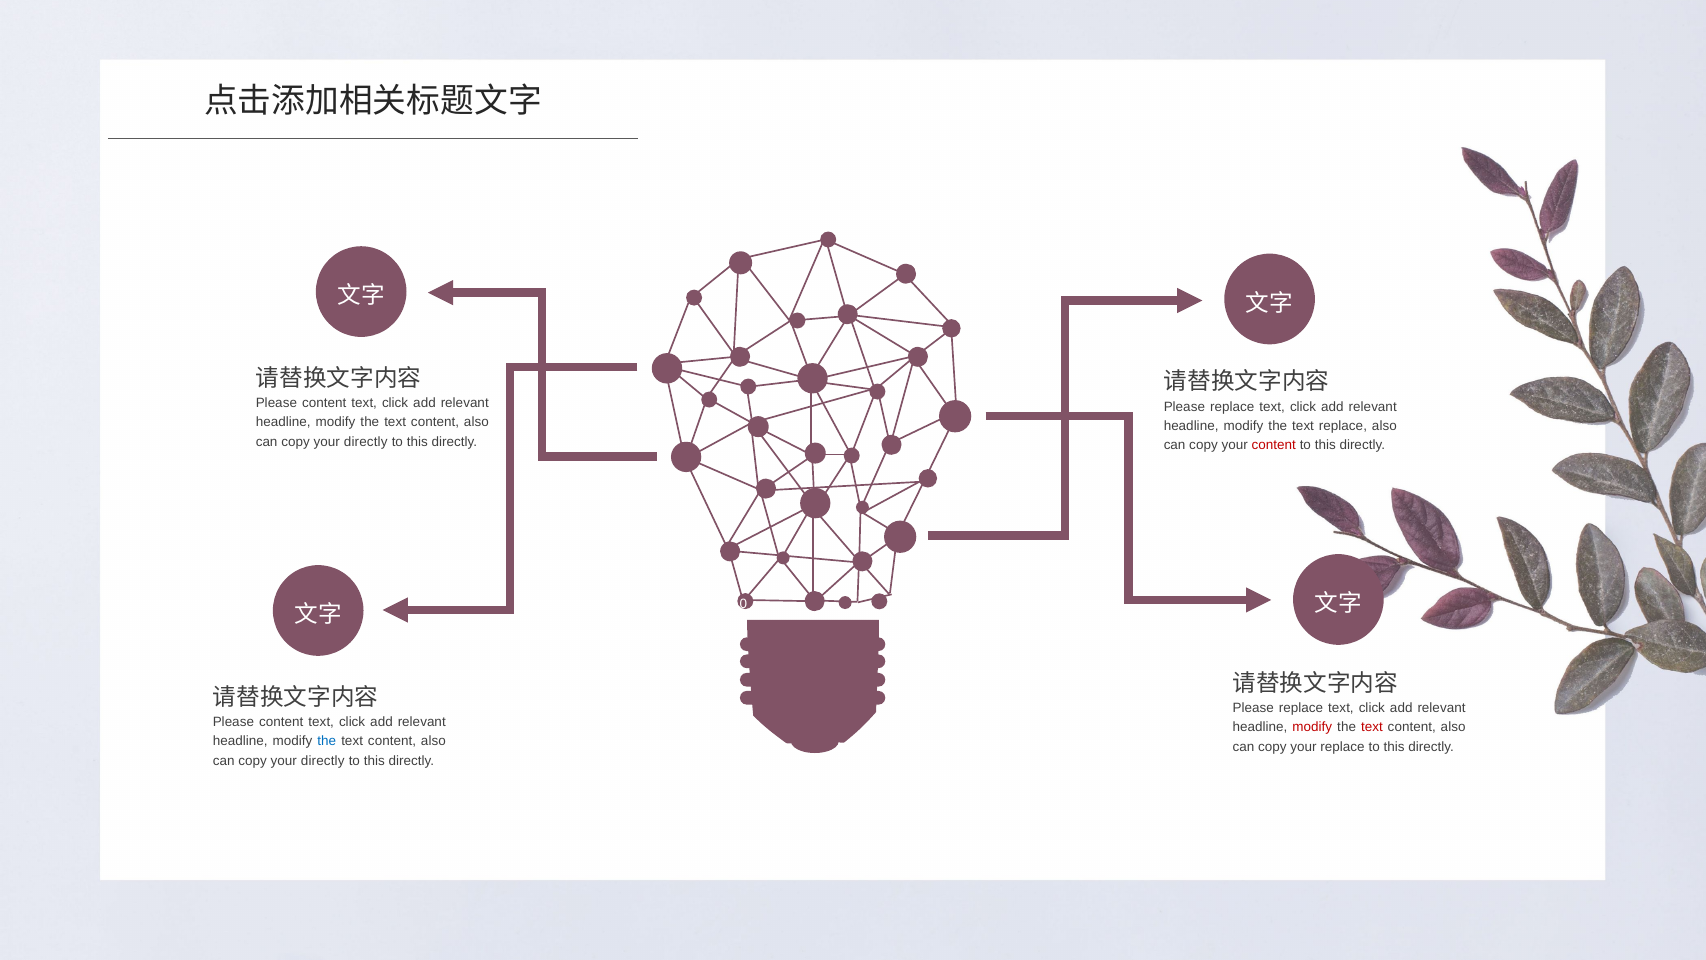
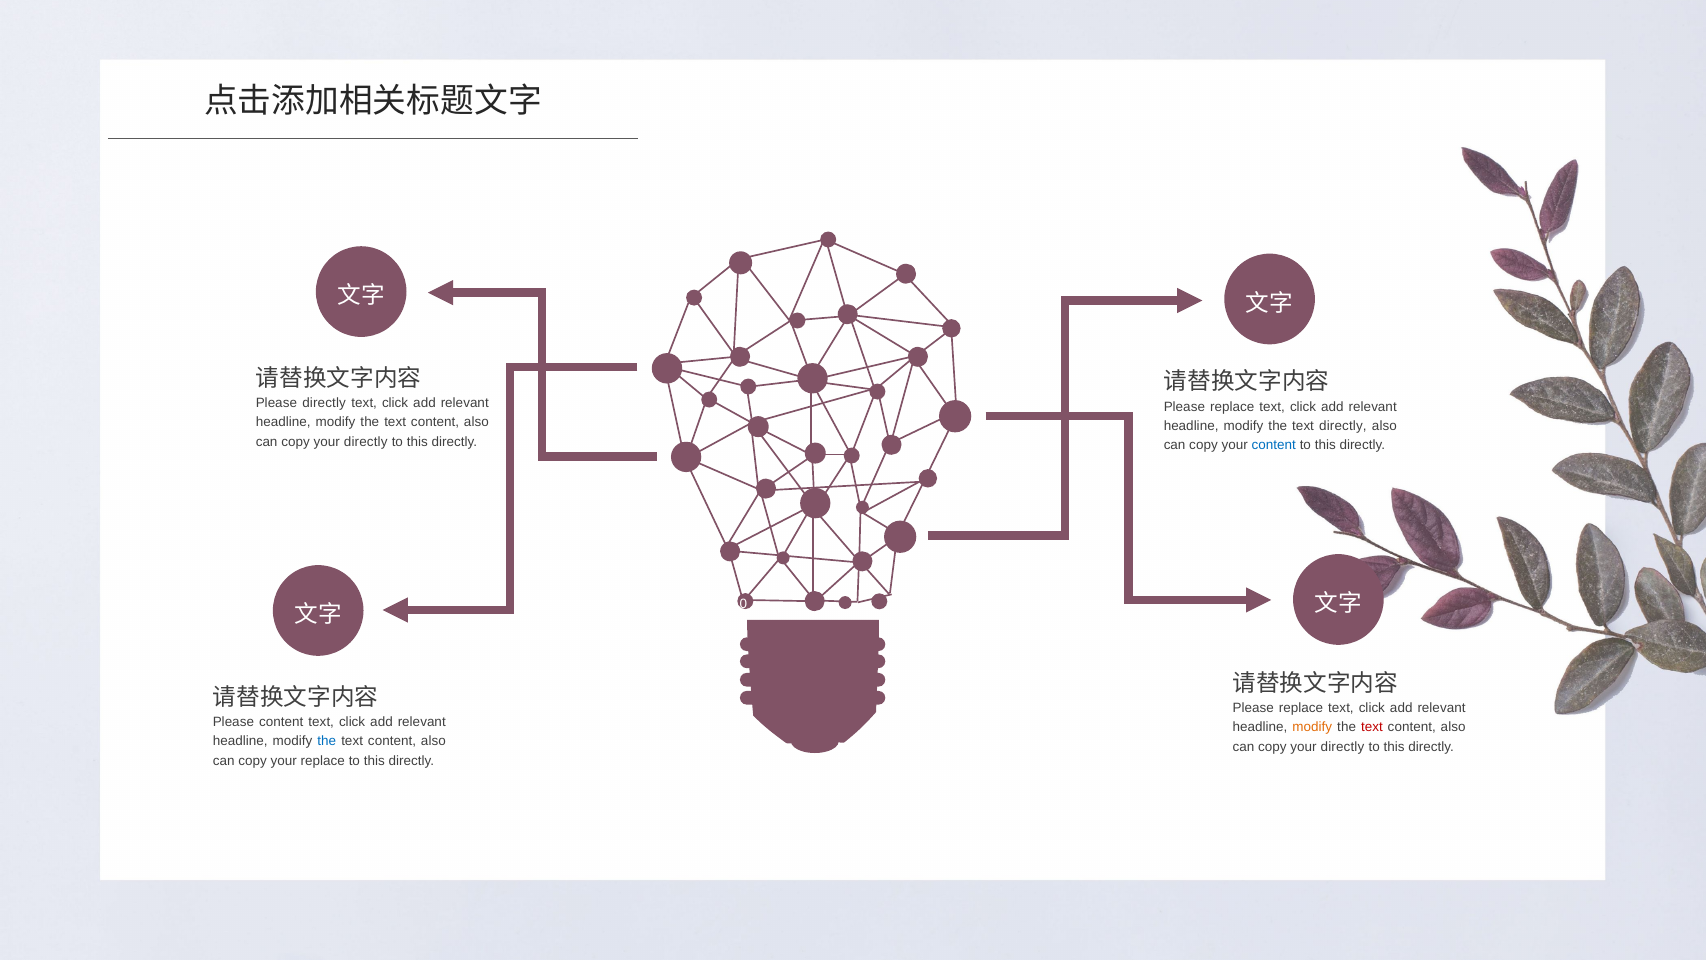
content at (324, 403): content -> directly
text replace: replace -> directly
content at (1274, 445) colour: red -> blue
modify at (1312, 727) colour: red -> orange
replace at (1343, 746): replace -> directly
directly at (323, 761): directly -> replace
